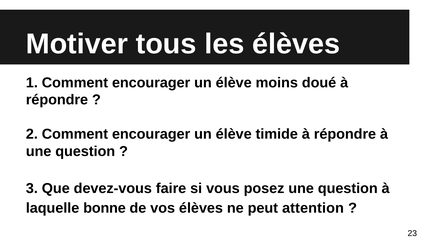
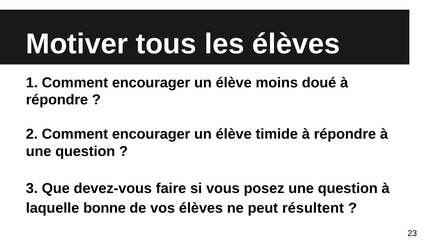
attention: attention -> résultent
